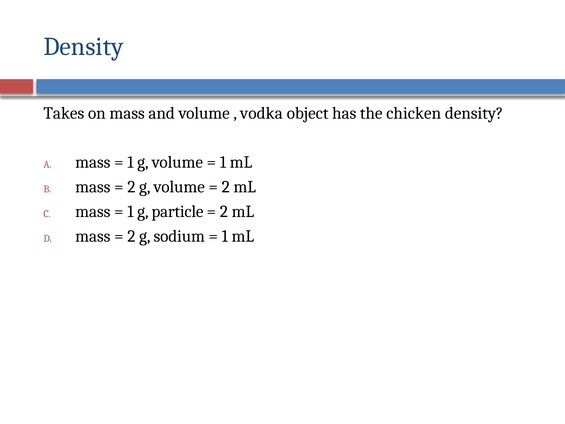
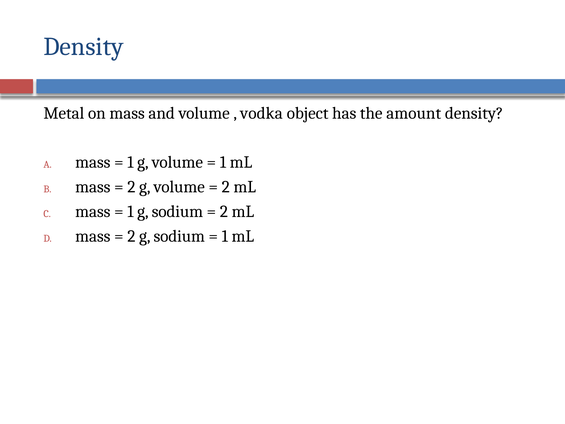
Takes: Takes -> Metal
chicken: chicken -> amount
1 g particle: particle -> sodium
